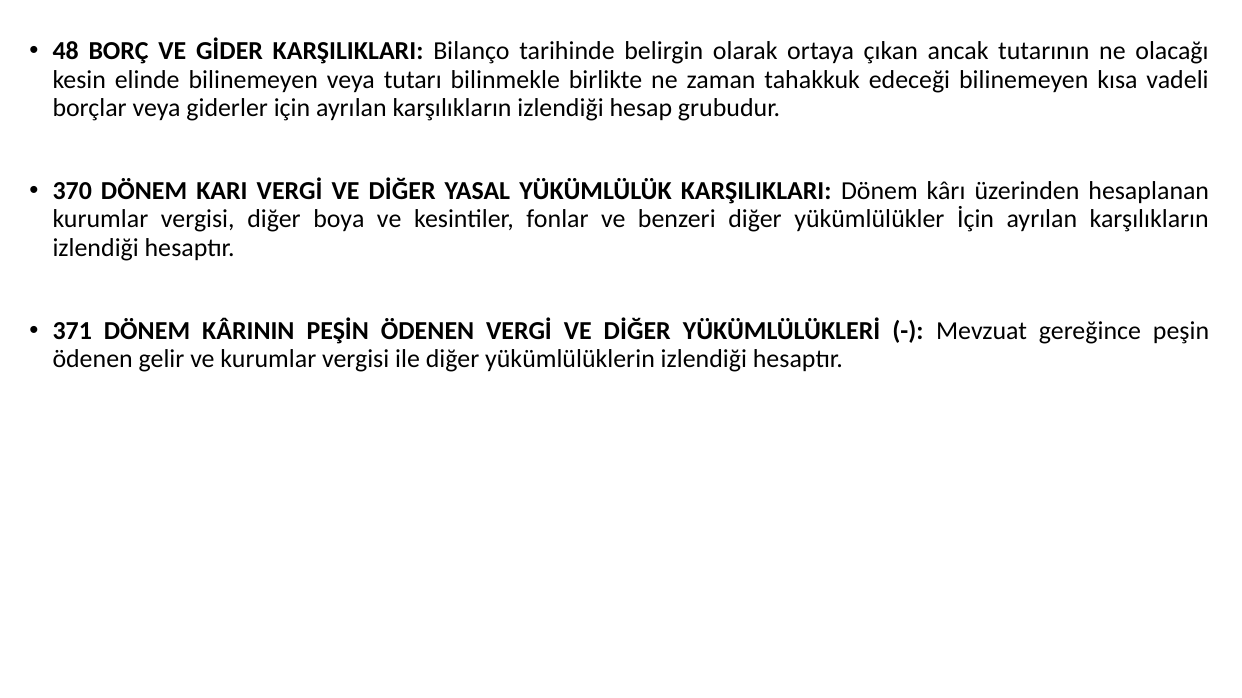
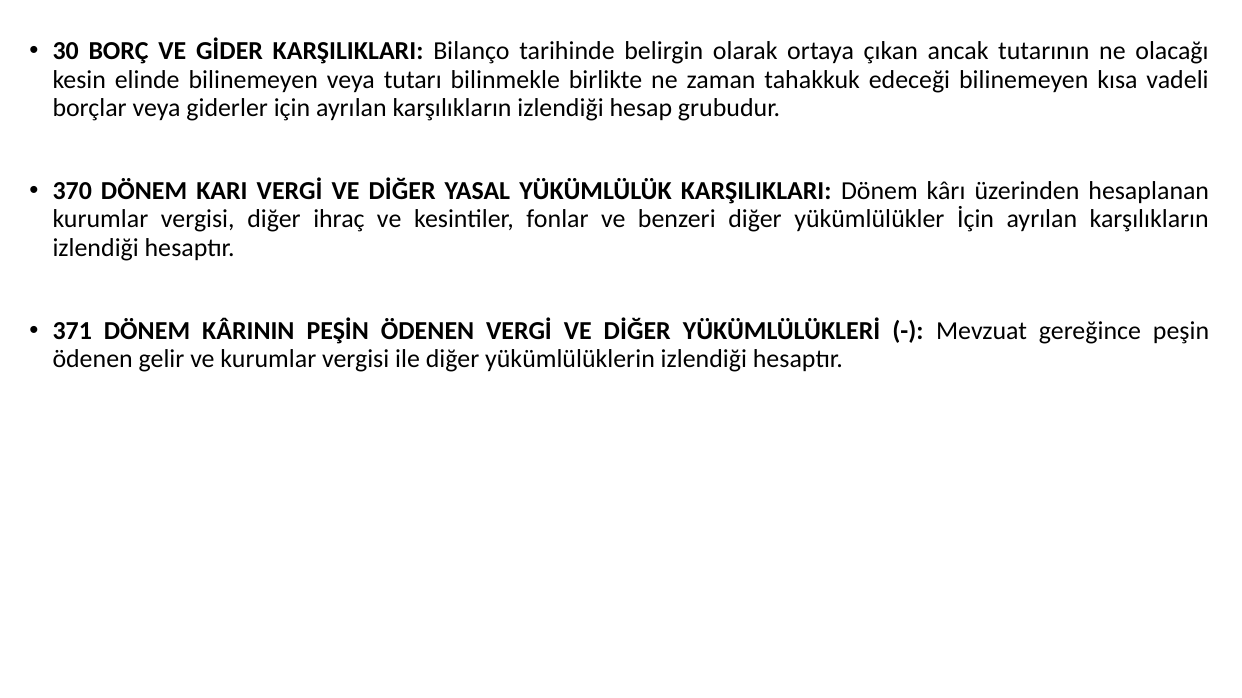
48: 48 -> 30
boya: boya -> ihraç
